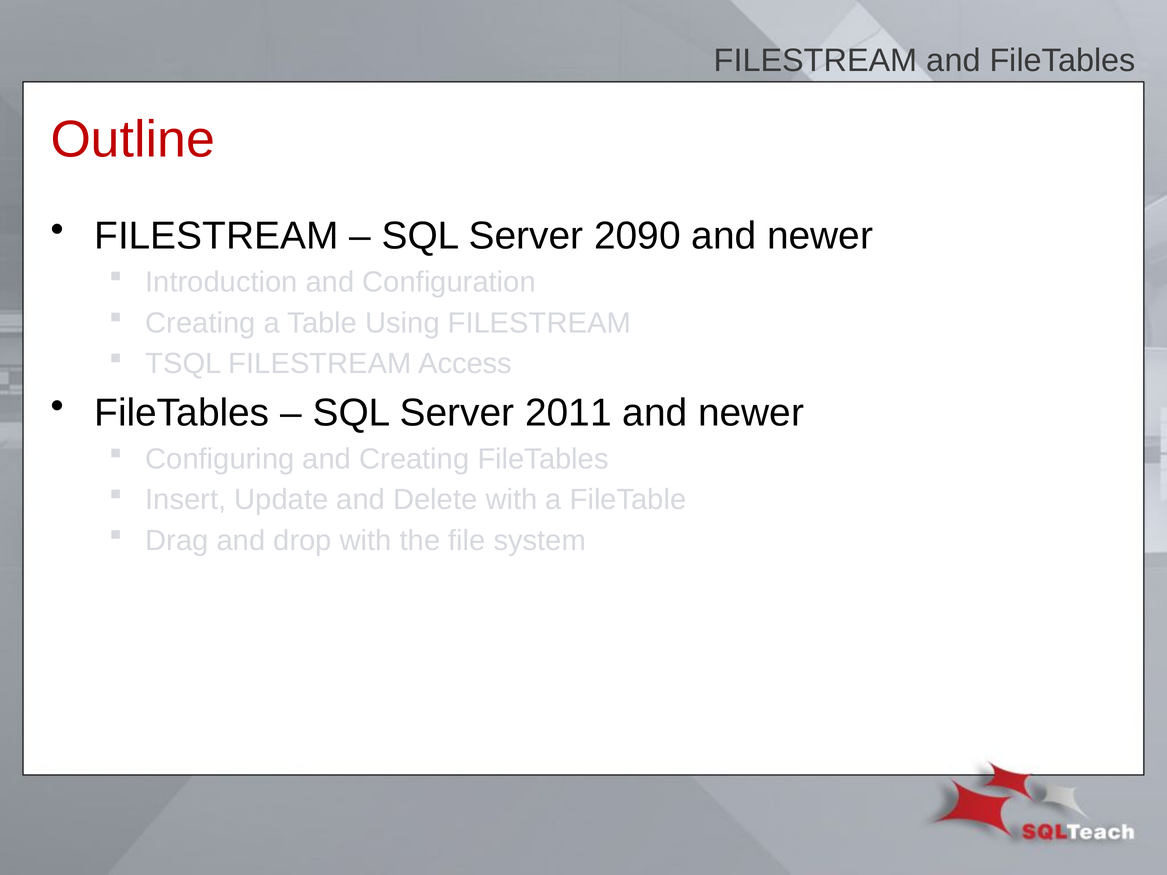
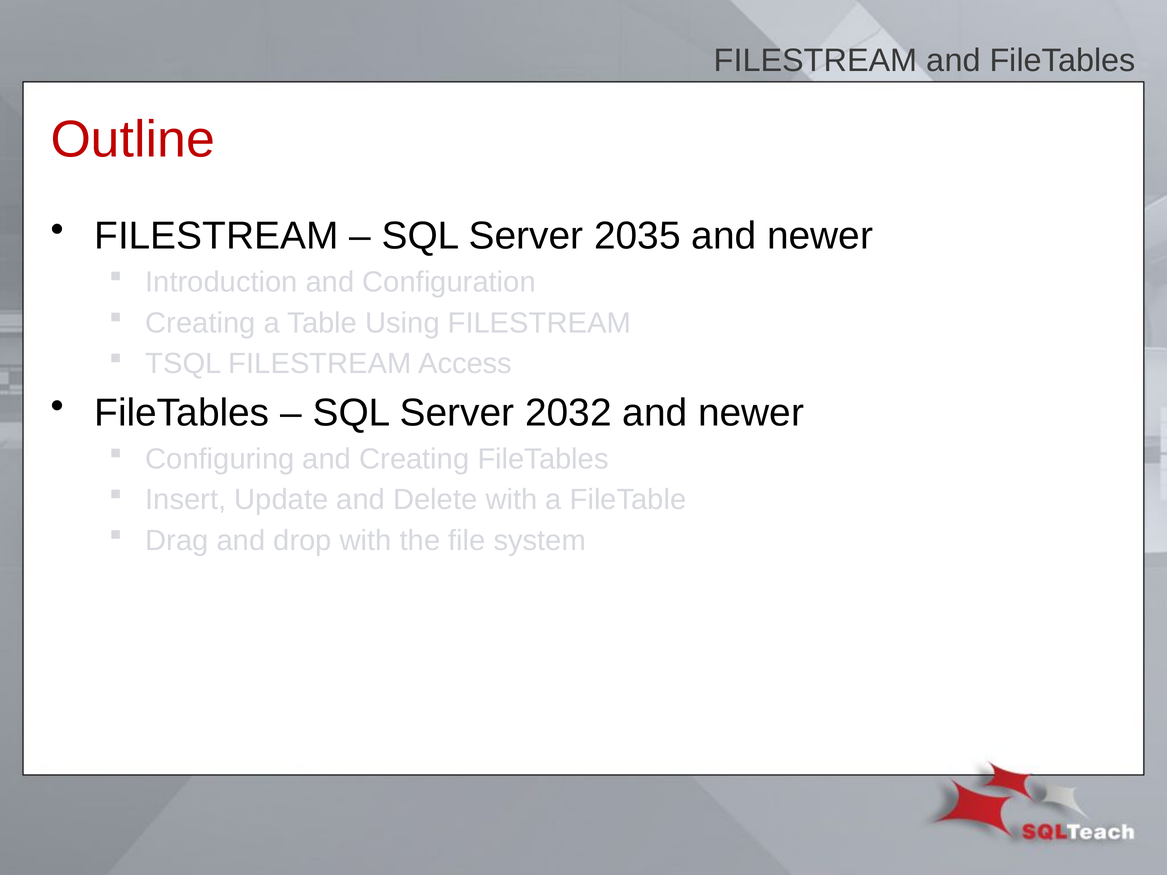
2090: 2090 -> 2035
2011: 2011 -> 2032
